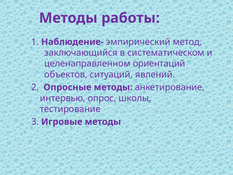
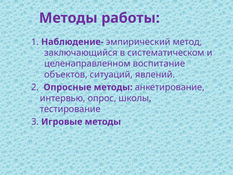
ориентаций: ориентаций -> воспитание
